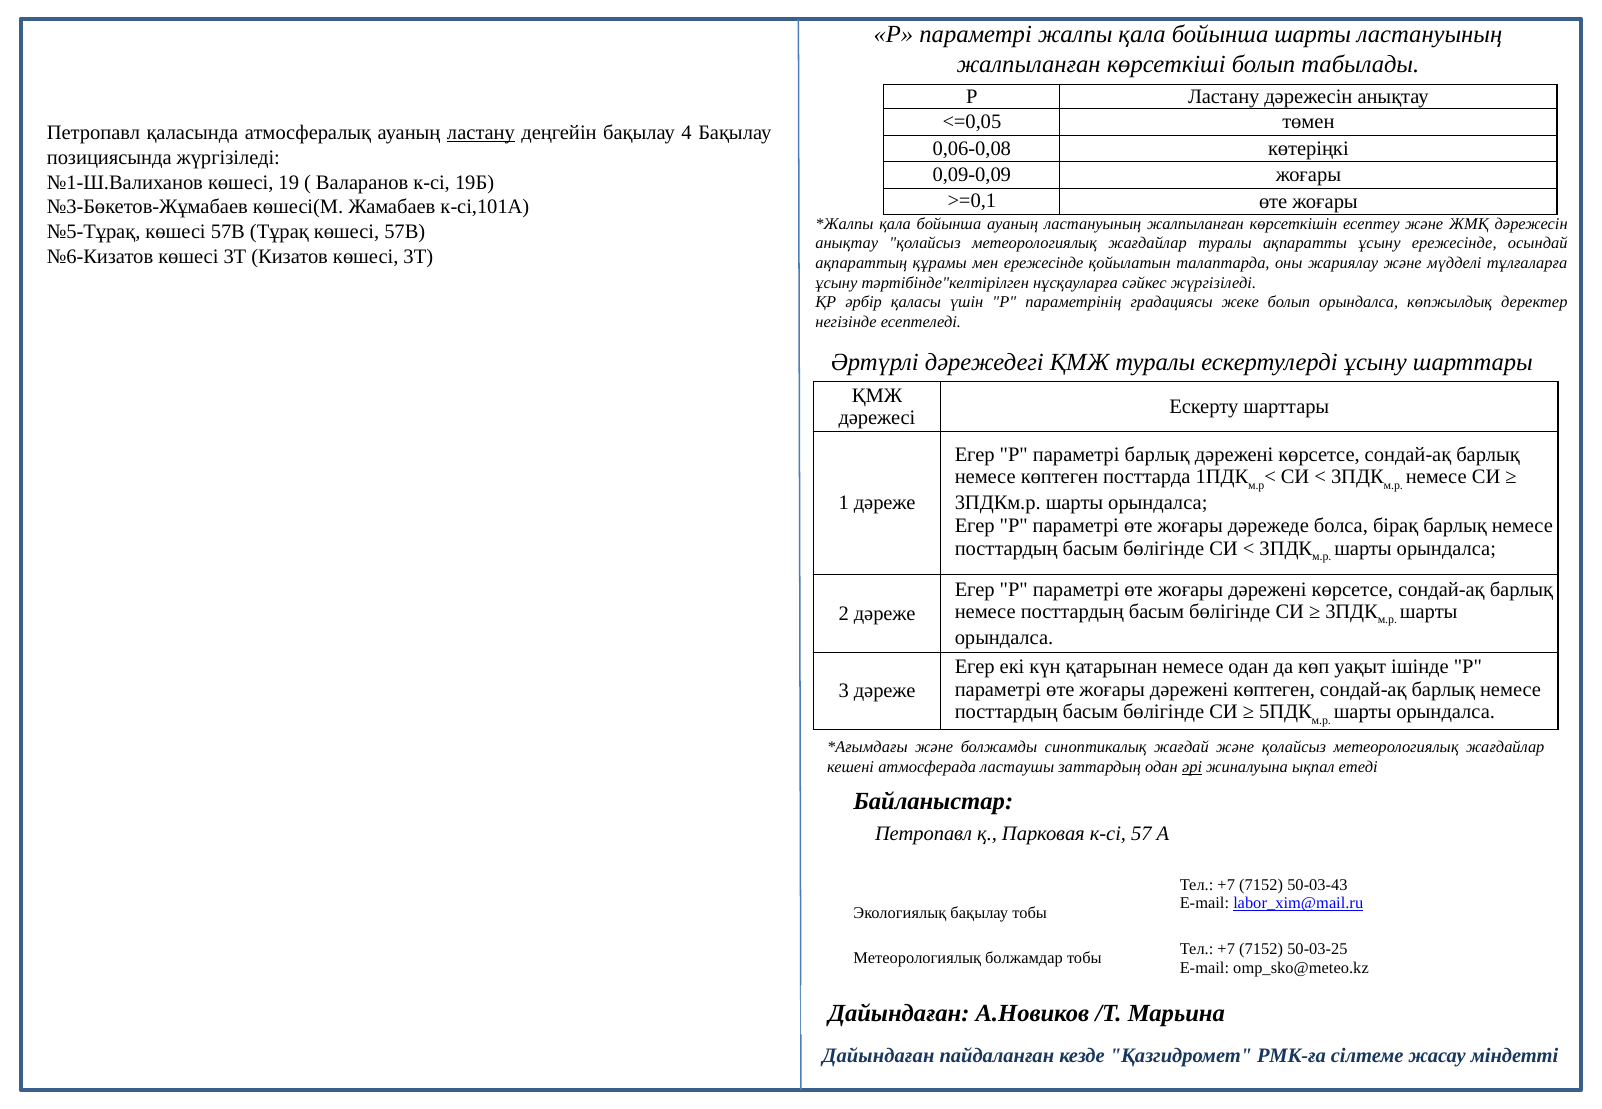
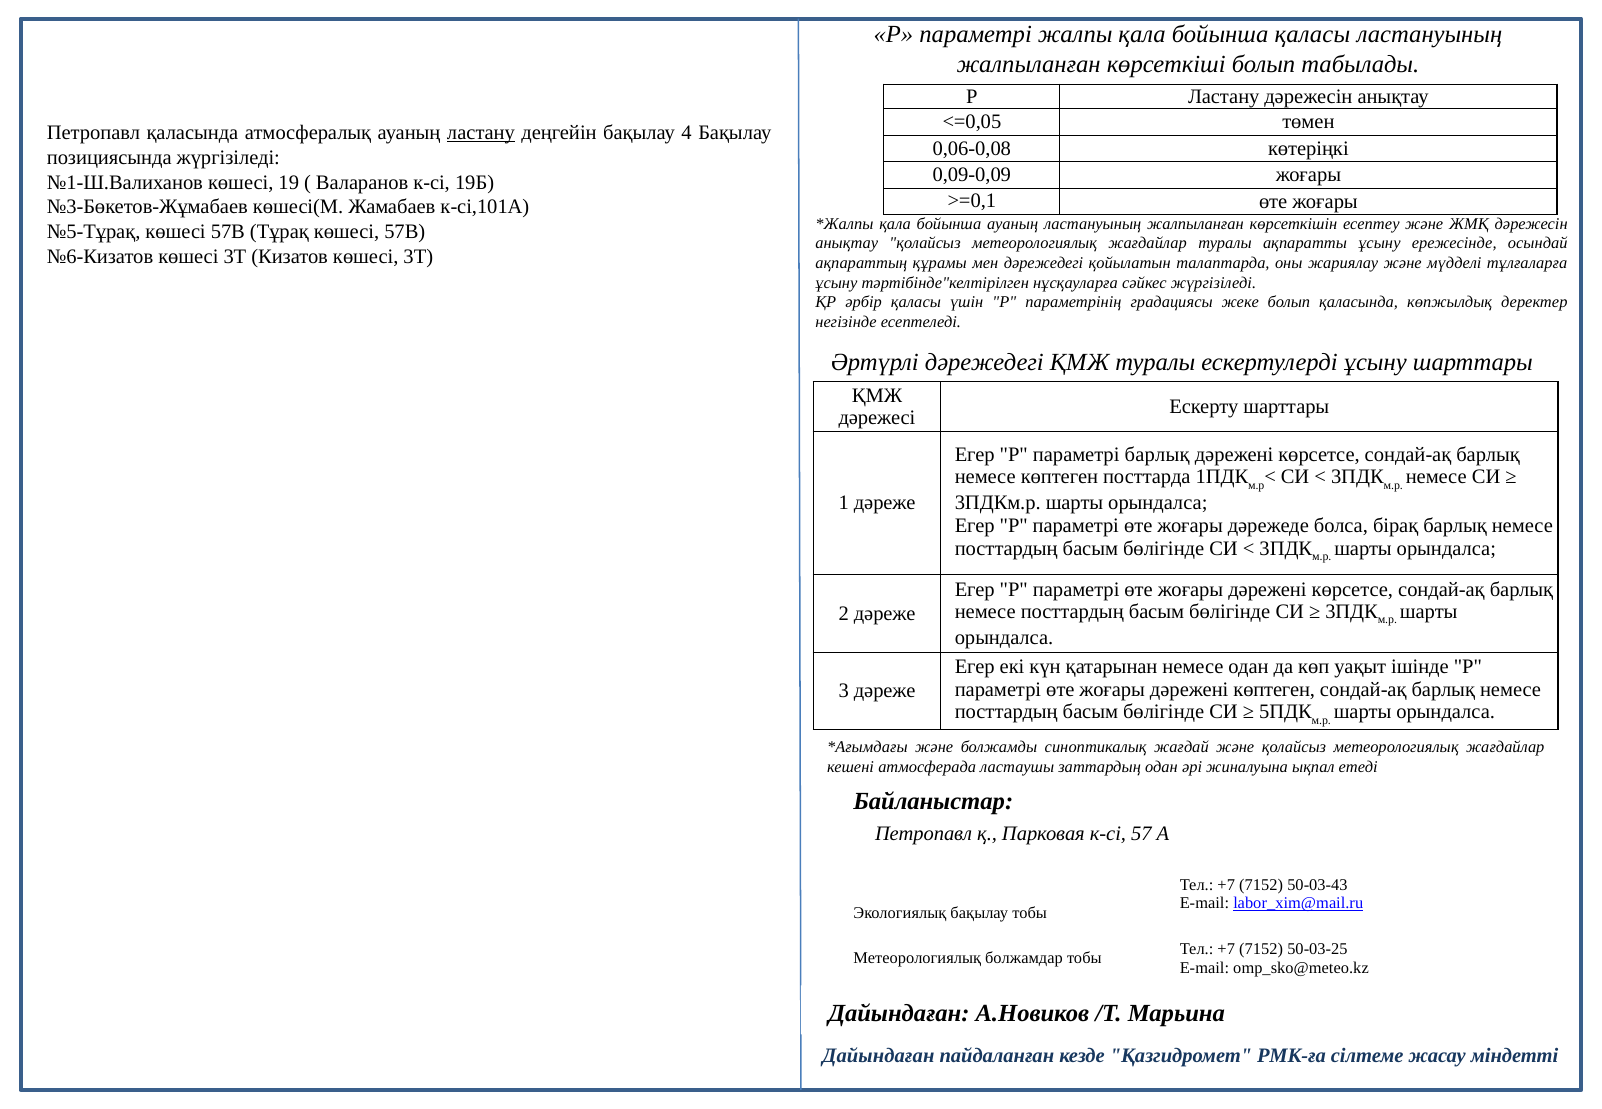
бойынша шарты: шарты -> қаласы
мен ережесінде: ережесінде -> дәрежедегі
болып орындалса: орындалса -> қаласында
әрі underline: present -> none
